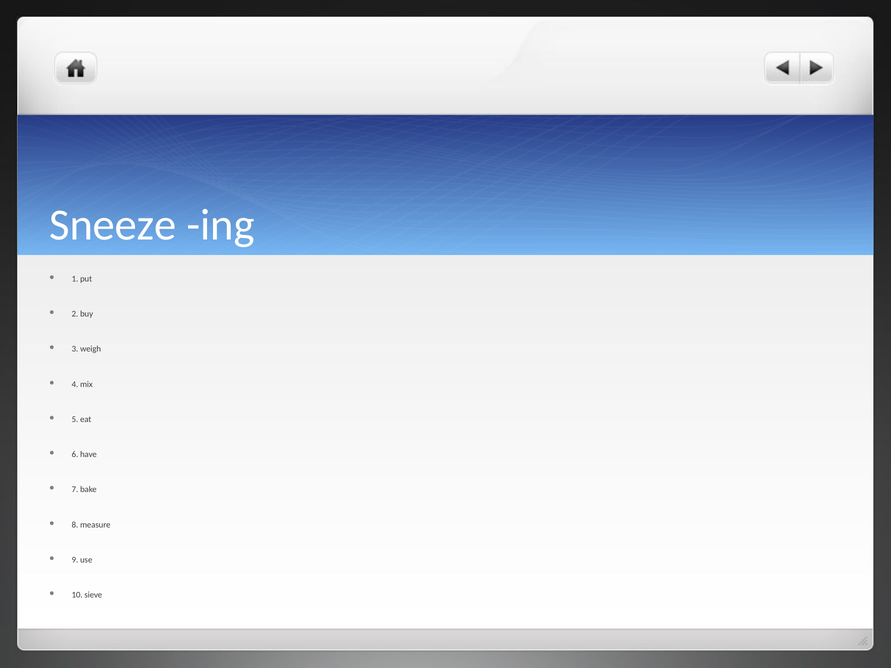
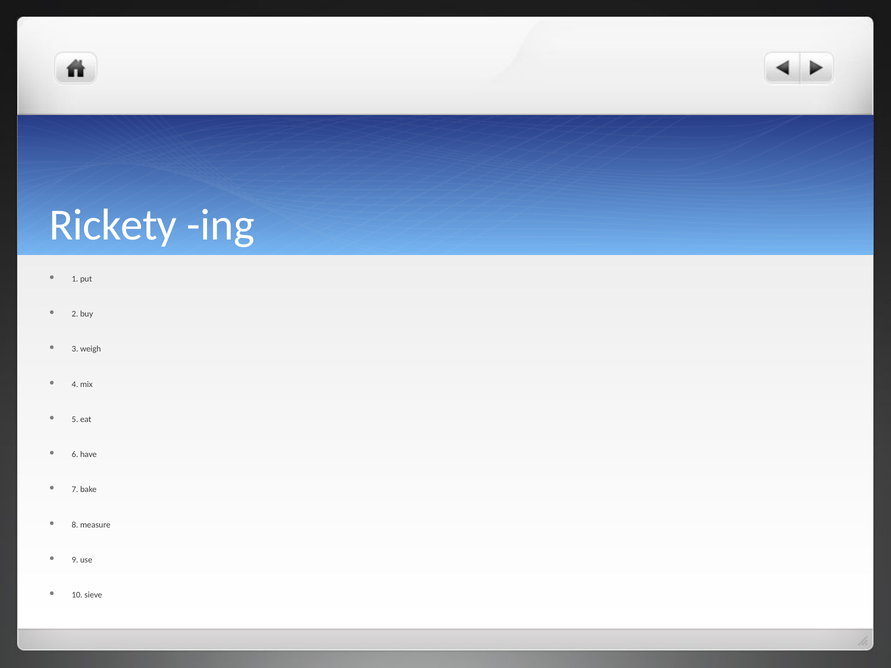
Sneeze: Sneeze -> Rickety
